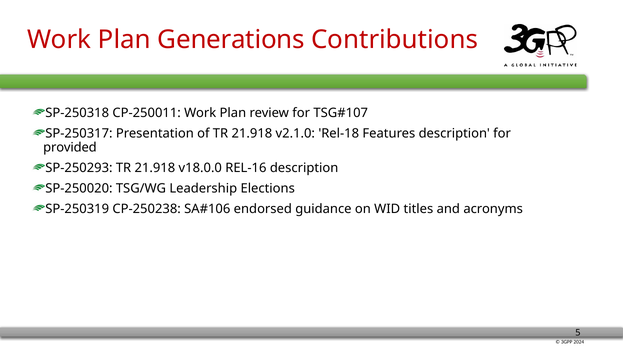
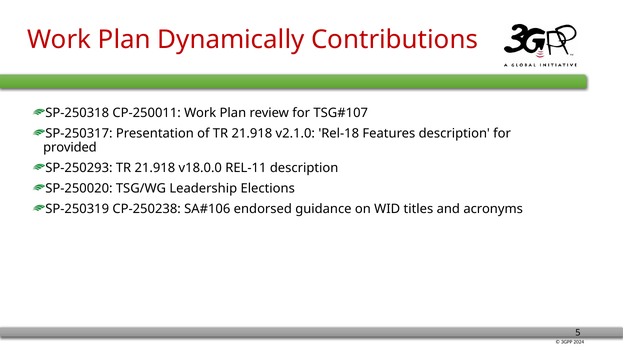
Generations: Generations -> Dynamically
REL-16: REL-16 -> REL-11
